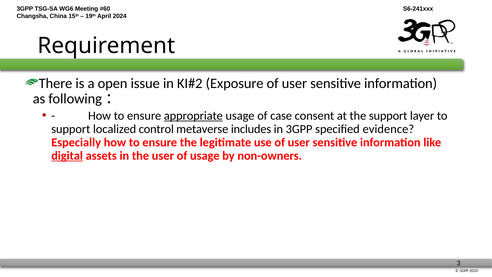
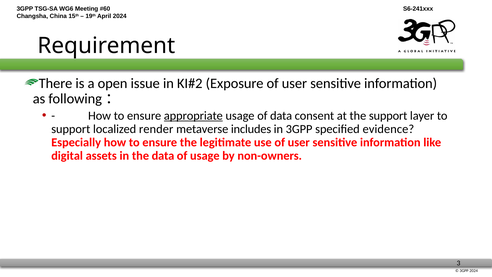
of case: case -> data
control: control -> render
digital underline: present -> none
the user: user -> data
